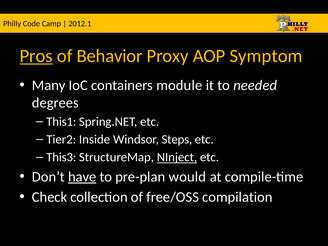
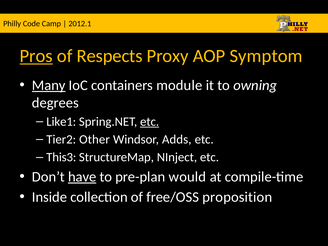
Behavior: Behavior -> Respects
Many underline: none -> present
needed: needed -> owning
This1: This1 -> Like1
etc at (150, 122) underline: none -> present
Inside: Inside -> Other
Steps: Steps -> Adds
NInject underline: present -> none
Check: Check -> Inside
compilation: compilation -> proposition
